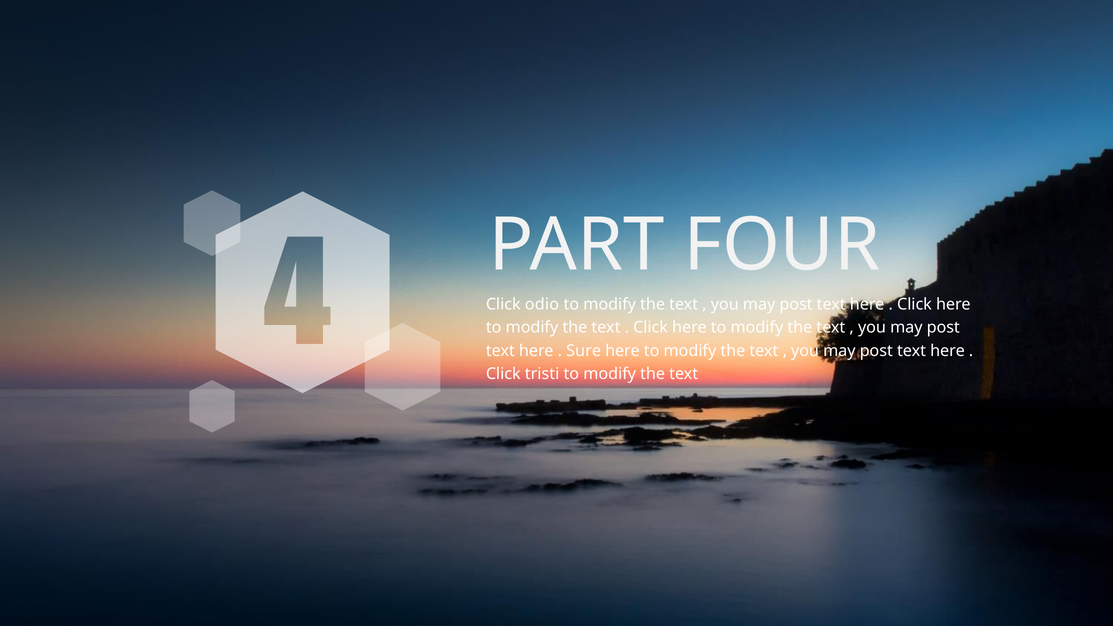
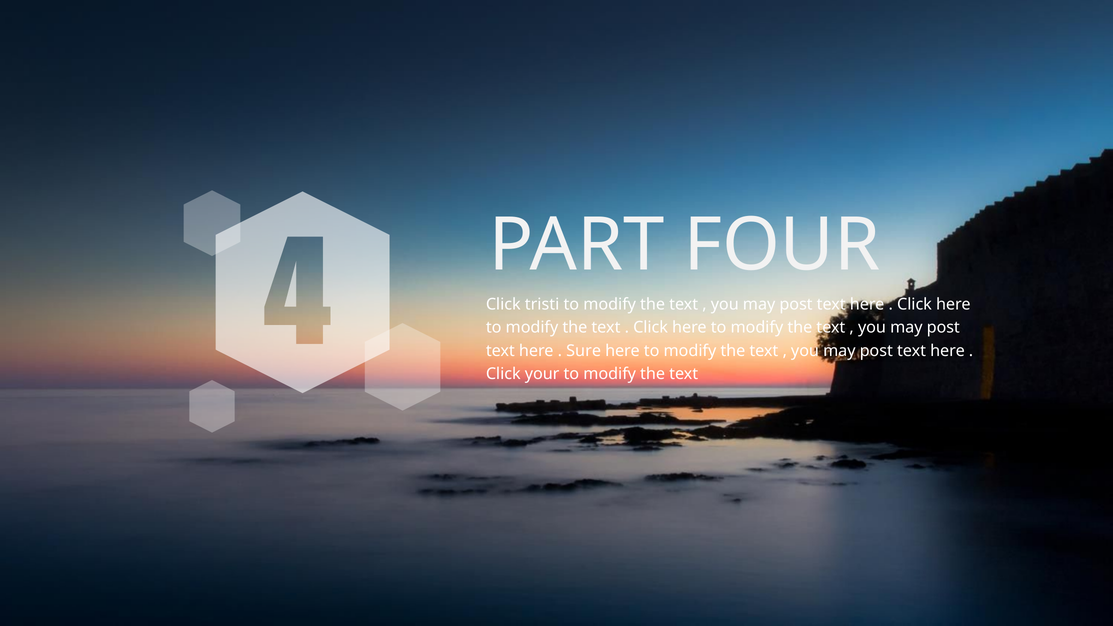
odio: odio -> tristi
tristi: tristi -> your
